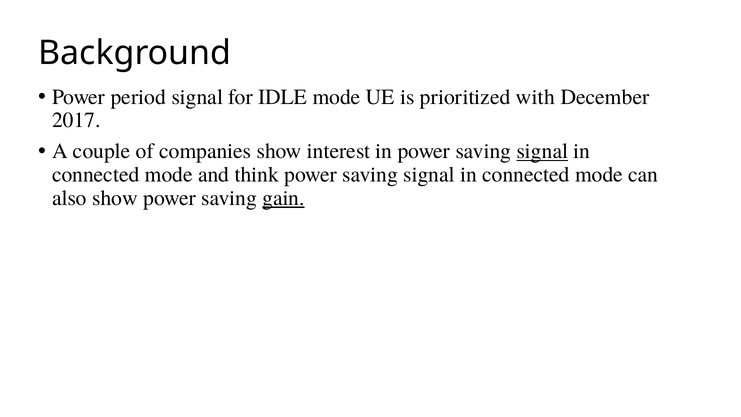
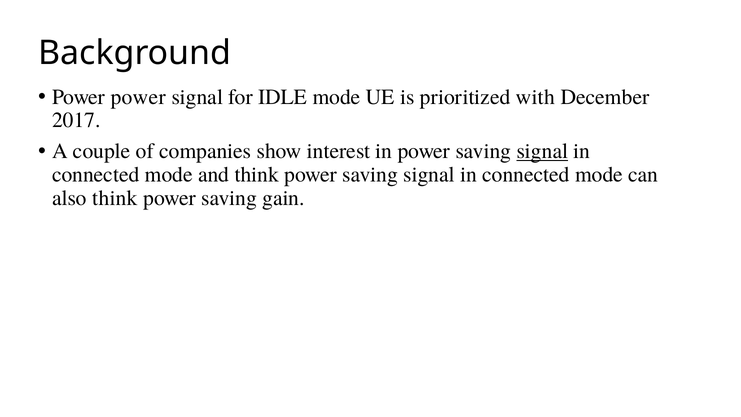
Power period: period -> power
also show: show -> think
gain underline: present -> none
